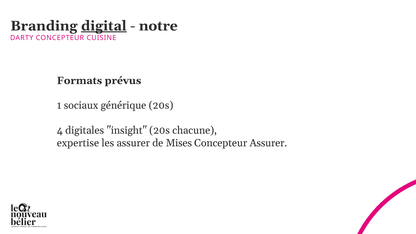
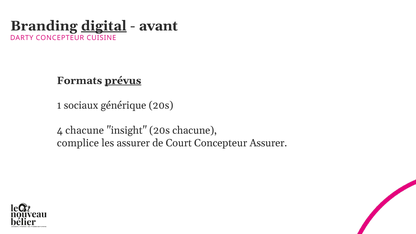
notre: notre -> avant
prévus underline: none -> present
4 digitales: digitales -> chacune
expertise: expertise -> complice
Mises: Mises -> Court
